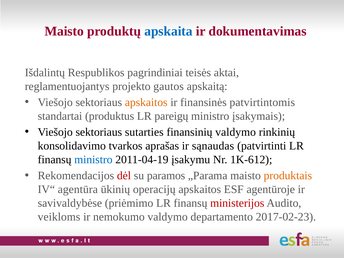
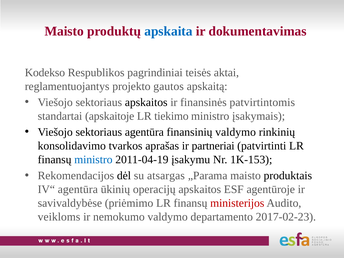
Išdalintų: Išdalintų -> Kodekso
apskaitos at (146, 102) colour: orange -> black
produktus: produktus -> apskaitoje
pareigų: pareigų -> tiekimo
sektoriaus sutarties: sutarties -> agentūra
sąnaudas: sąnaudas -> partneriai
1K-612: 1K-612 -> 1K-153
dėl colour: red -> black
paramos: paramos -> atsargas
produktais colour: orange -> black
